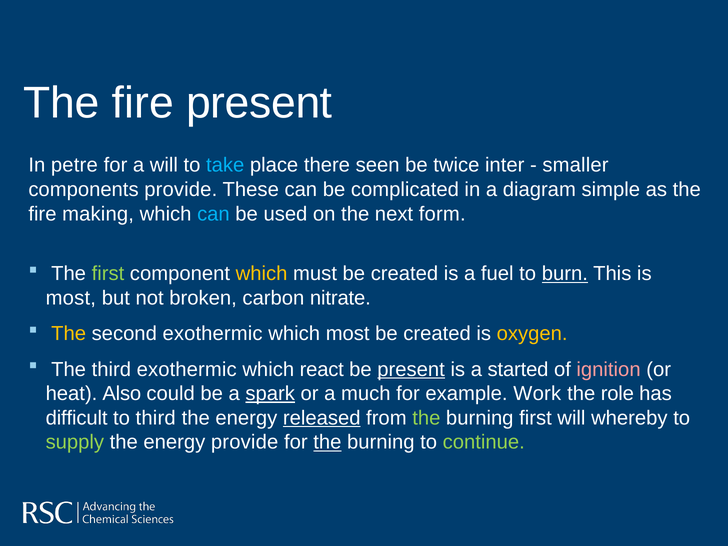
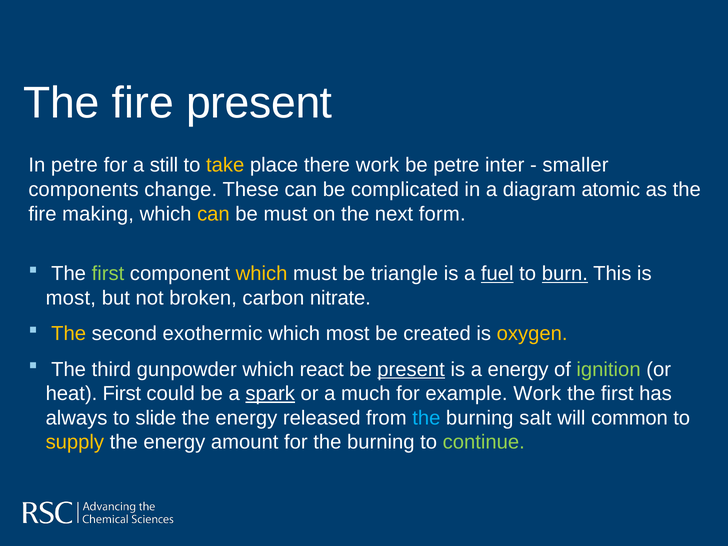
a will: will -> still
take colour: light blue -> yellow
there seen: seen -> work
be twice: twice -> petre
components provide: provide -> change
simple: simple -> atomic
can at (213, 214) colour: light blue -> yellow
be used: used -> must
must be created: created -> triangle
fuel underline: none -> present
third exothermic: exothermic -> gunpowder
a started: started -> energy
ignition colour: pink -> light green
heat Also: Also -> First
role at (617, 394): role -> first
difficult: difficult -> always
to third: third -> slide
released underline: present -> none
the at (426, 418) colour: light green -> light blue
burning first: first -> salt
whereby: whereby -> common
supply colour: light green -> yellow
energy provide: provide -> amount
the at (327, 442) underline: present -> none
